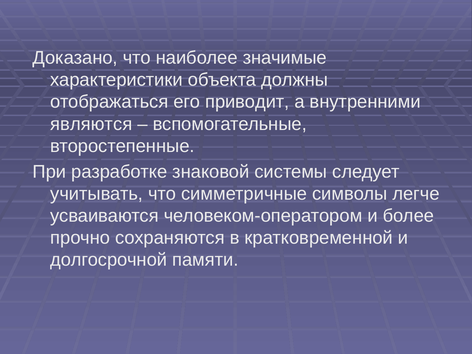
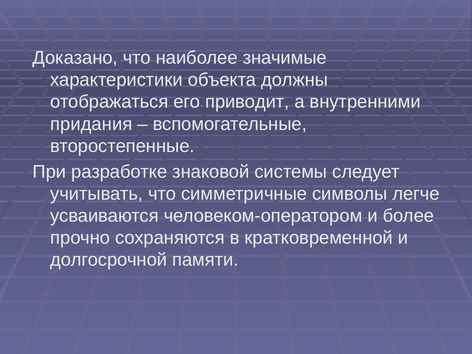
являются: являются -> придания
